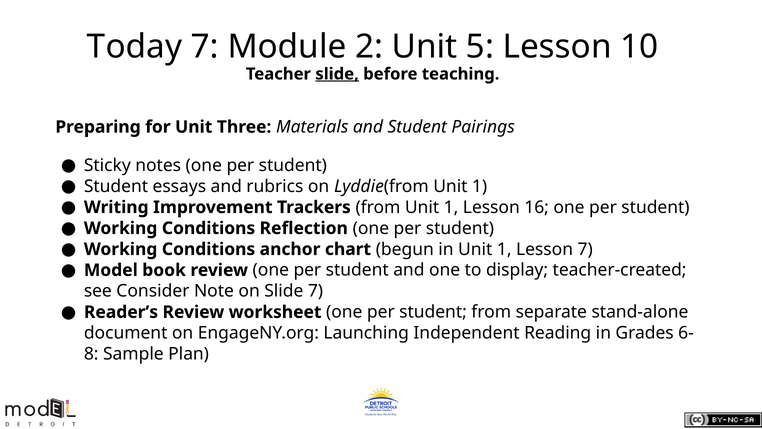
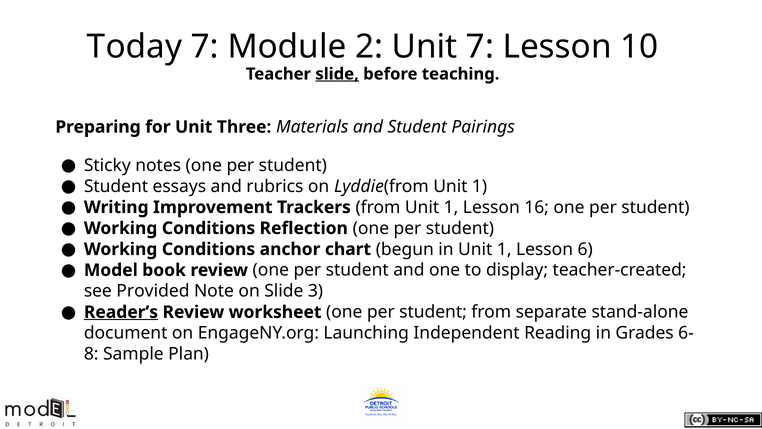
Unit 5: 5 -> 7
Lesson 7: 7 -> 6
Consider: Consider -> Provided
Slide 7: 7 -> 3
Reader’s underline: none -> present
